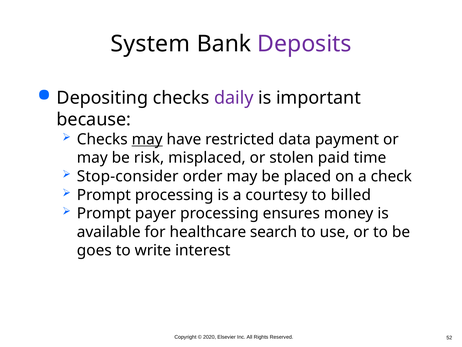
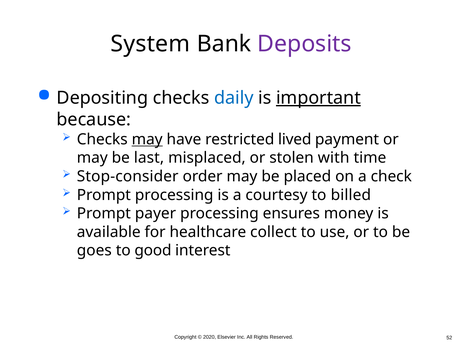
daily colour: purple -> blue
important underline: none -> present
data: data -> lived
risk: risk -> last
paid: paid -> with
search: search -> collect
write: write -> good
